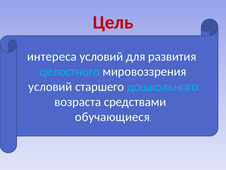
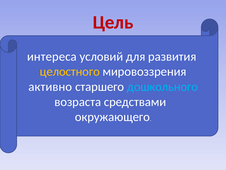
целостного colour: light blue -> yellow
условий at (50, 87): условий -> активно
обучающиеся: обучающиеся -> окружающего
